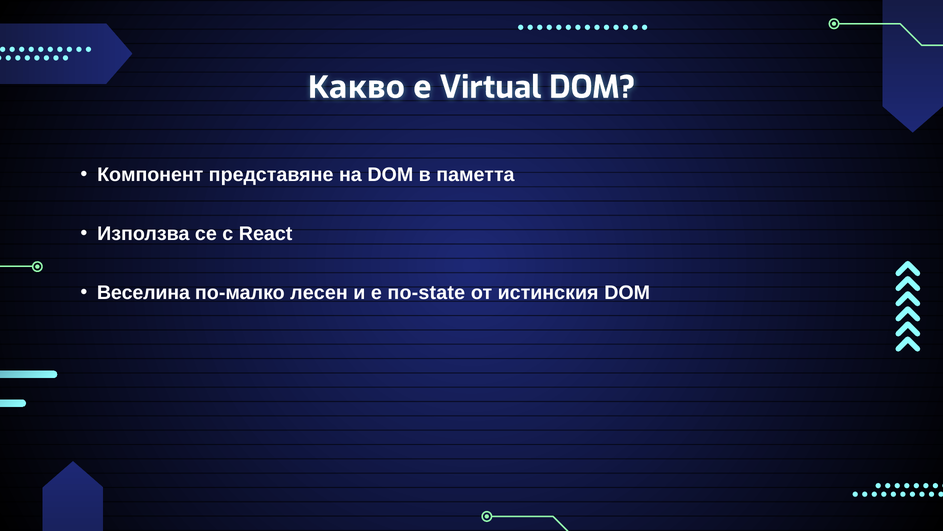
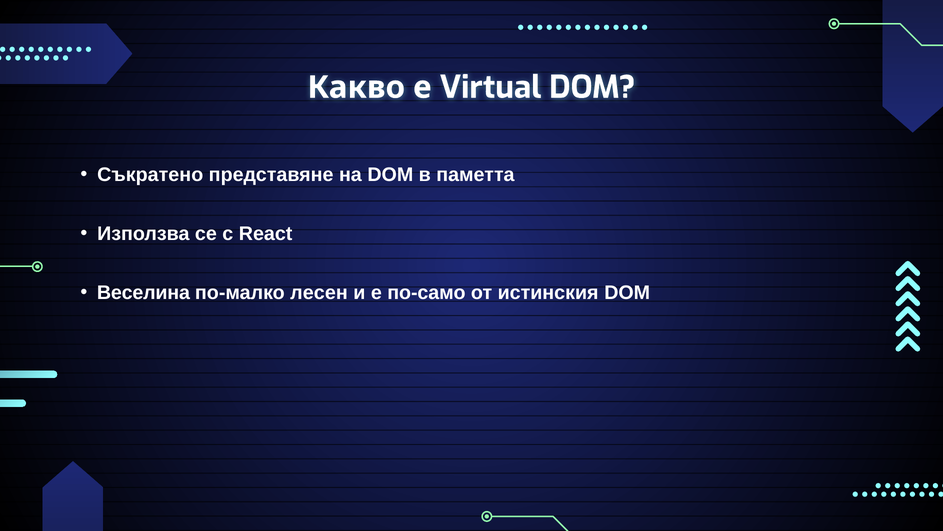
Компонент: Компонент -> Съкратено
по-state: по-state -> по-само
